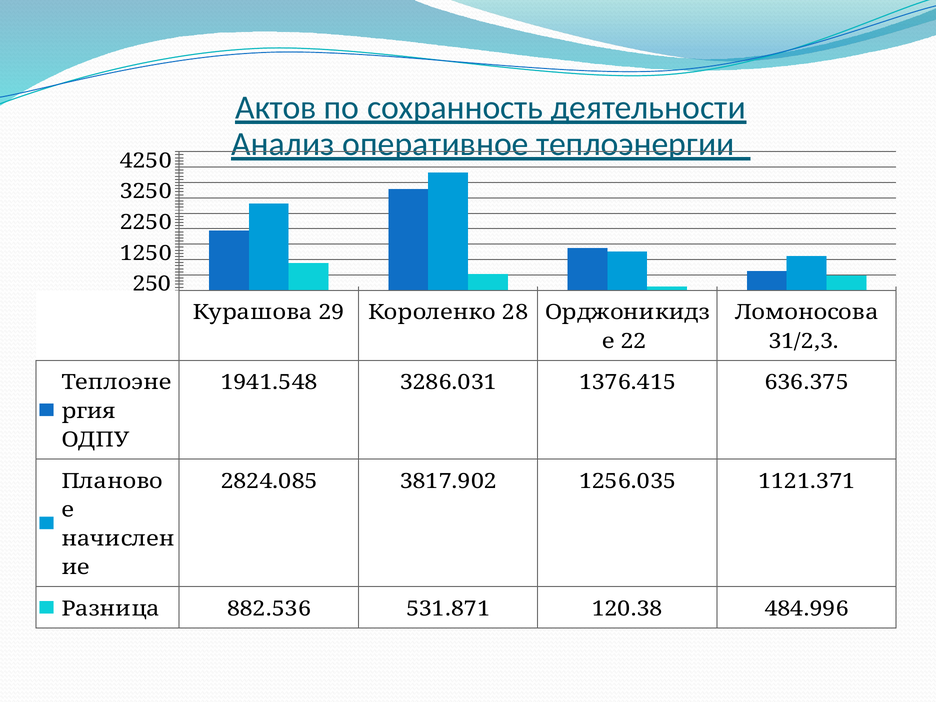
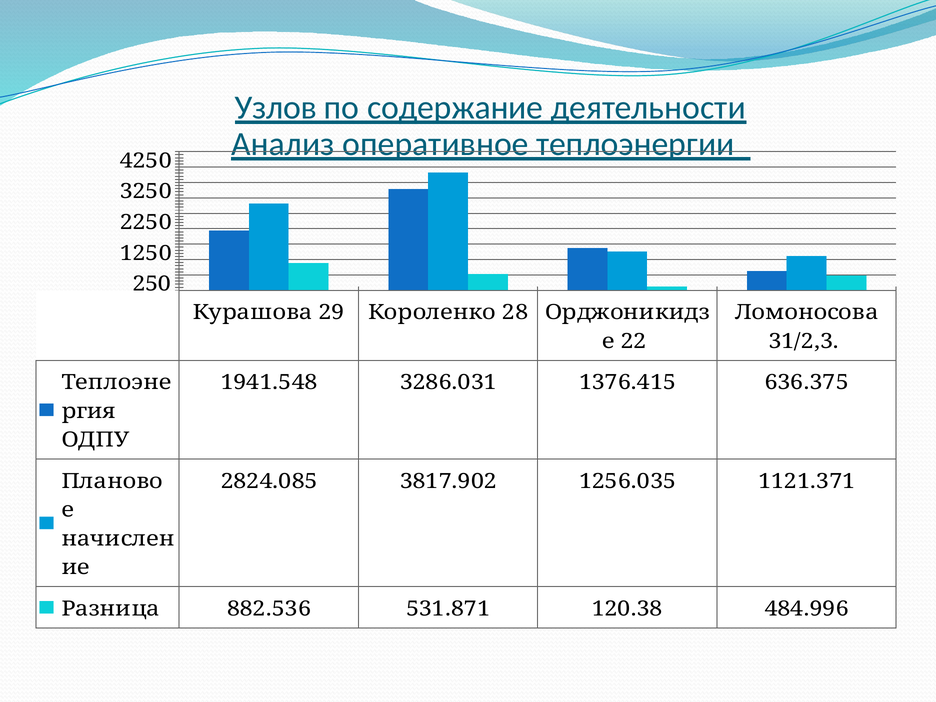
Актов: Актов -> Узлов
сохранность: сохранность -> содержание
